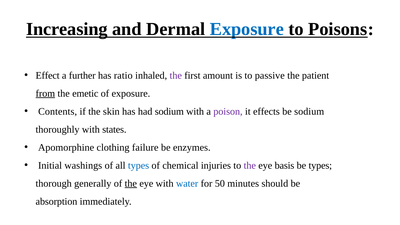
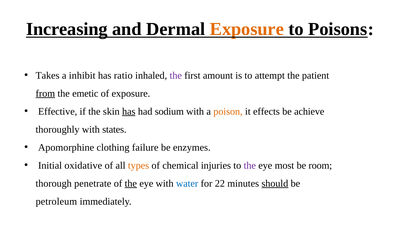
Exposure at (247, 29) colour: blue -> orange
Effect: Effect -> Takes
further: further -> inhibit
passive: passive -> attempt
Contents: Contents -> Effective
has at (129, 111) underline: none -> present
poison colour: purple -> orange
be sodium: sodium -> achieve
washings: washings -> oxidative
types at (139, 165) colour: blue -> orange
basis: basis -> most
be types: types -> room
generally: generally -> penetrate
50: 50 -> 22
should underline: none -> present
absorption: absorption -> petroleum
